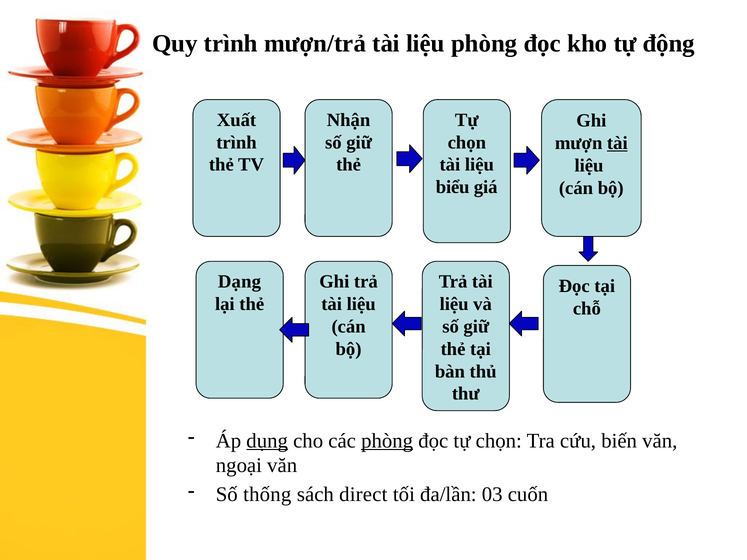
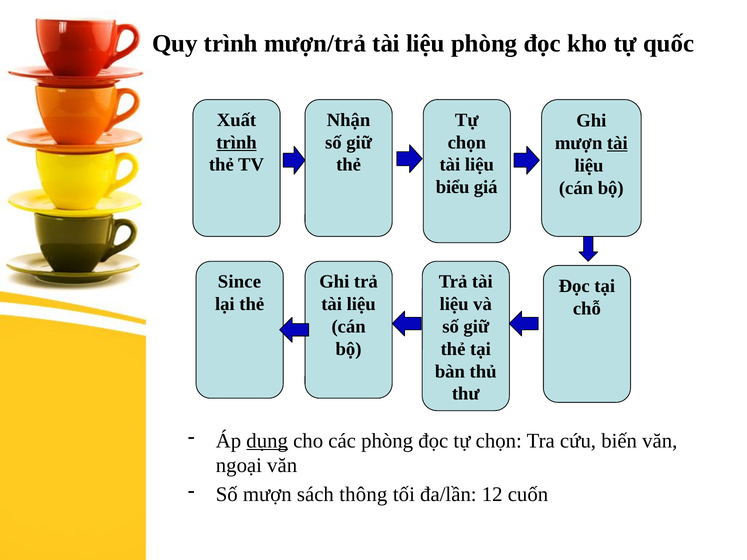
động: động -> quốc
trình at (236, 143) underline: none -> present
Dạng: Dạng -> Since
phòng at (387, 441) underline: present -> none
Số thống: thống -> mượn
direct: direct -> thông
03: 03 -> 12
